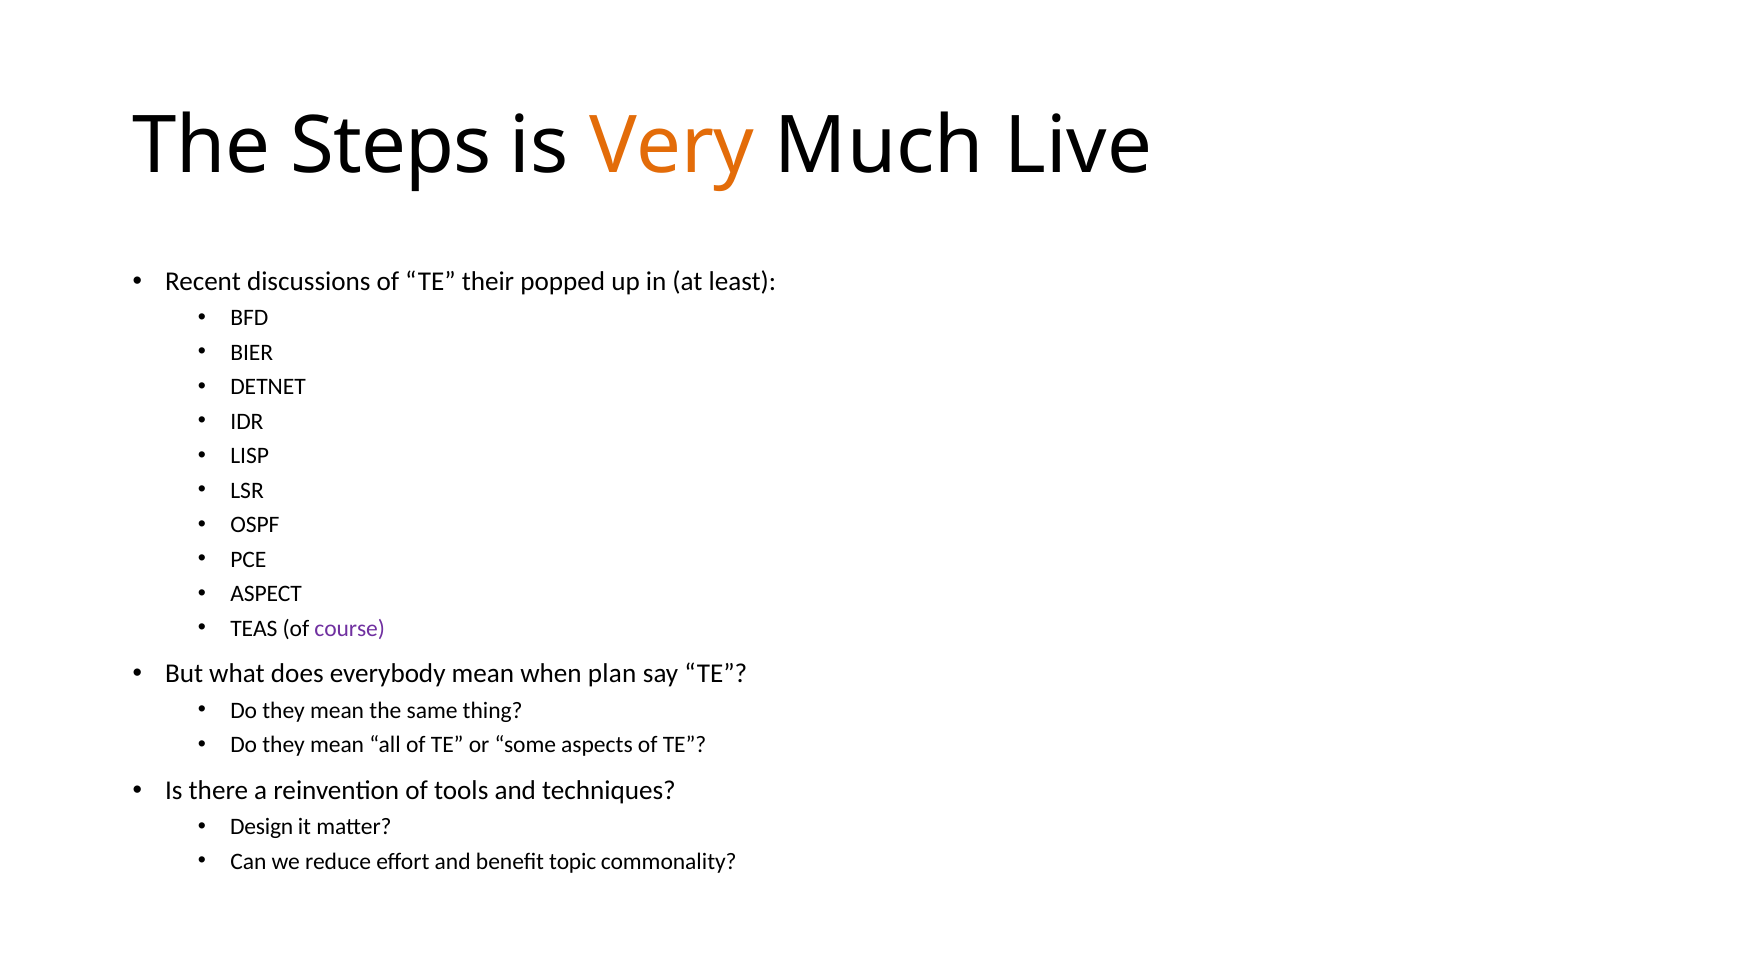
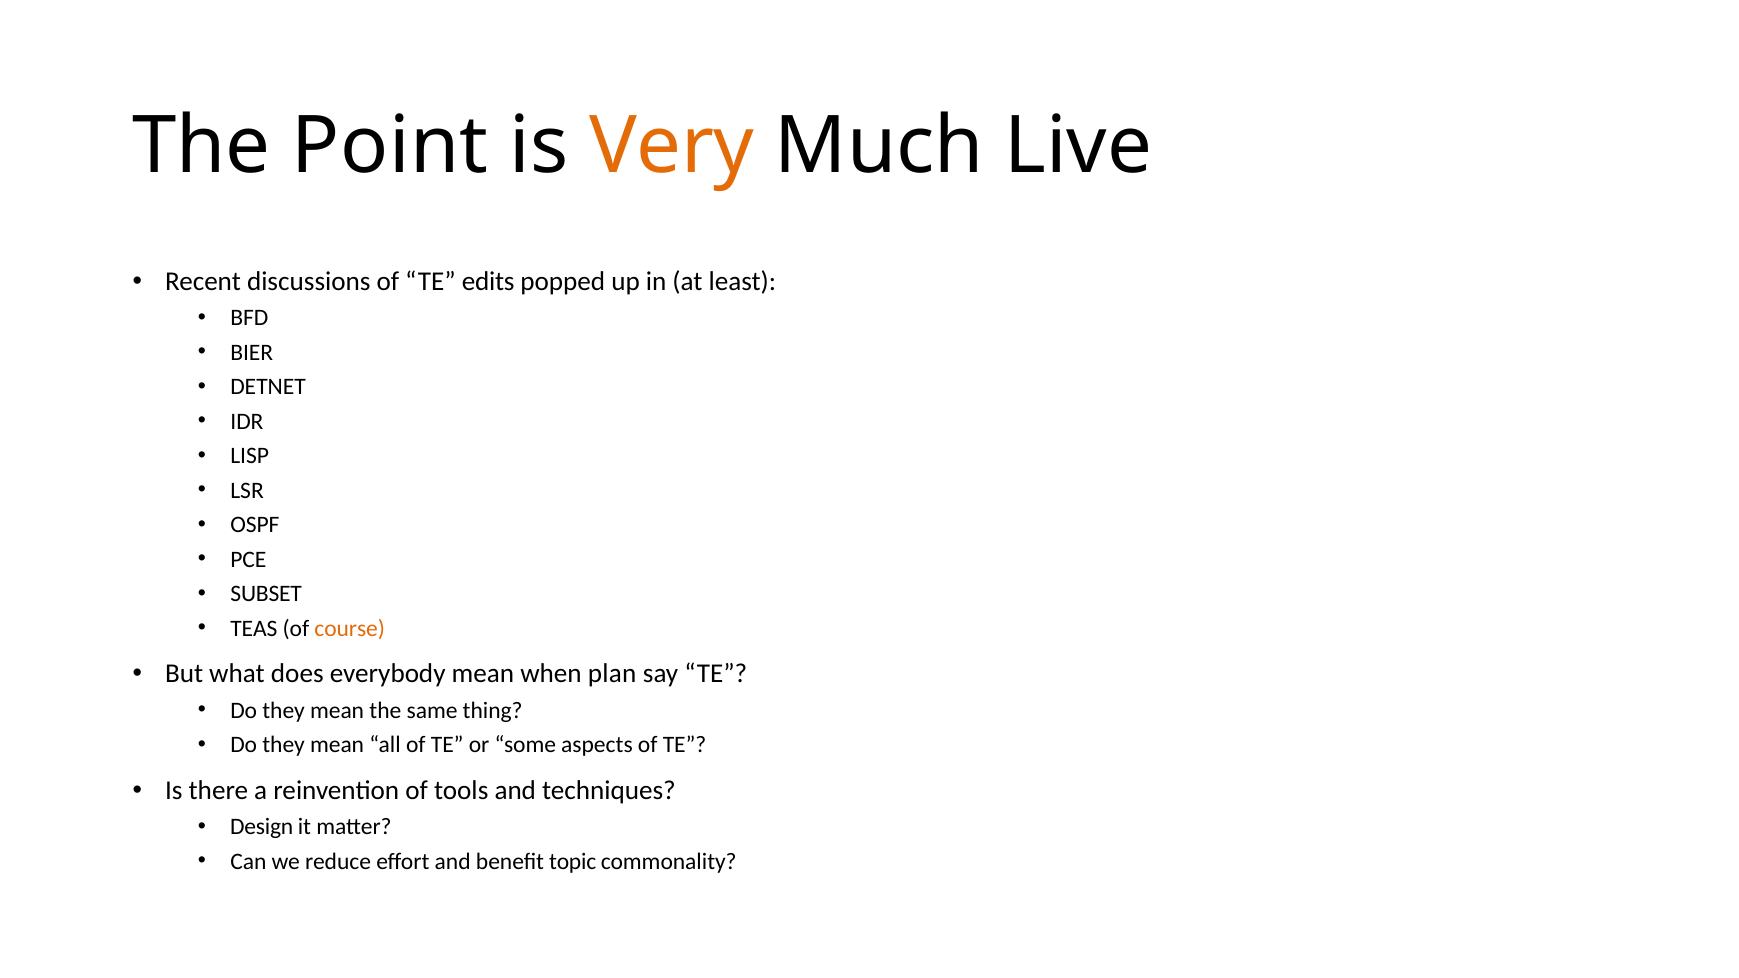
Steps: Steps -> Point
their: their -> edits
ASPECT: ASPECT -> SUBSET
course colour: purple -> orange
